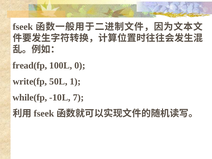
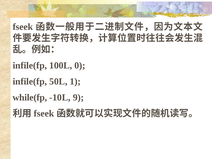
fread(fp at (30, 65): fread(fp -> infile(fp
write(fp at (30, 81): write(fp -> infile(fp
7: 7 -> 9
